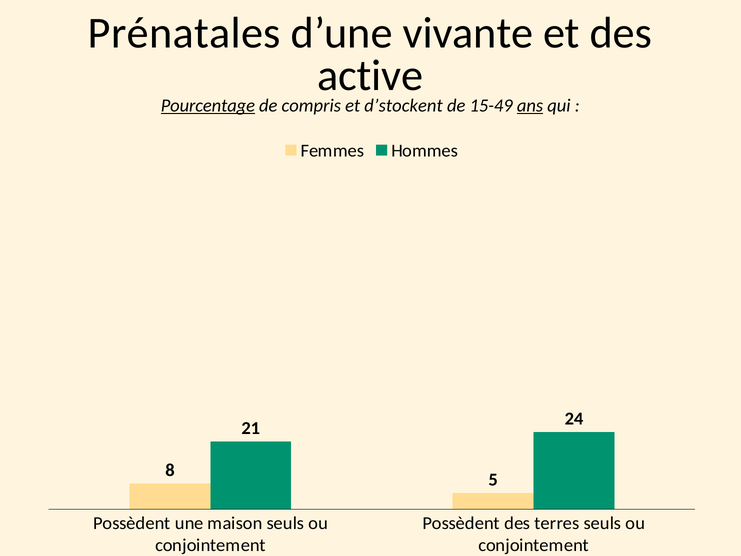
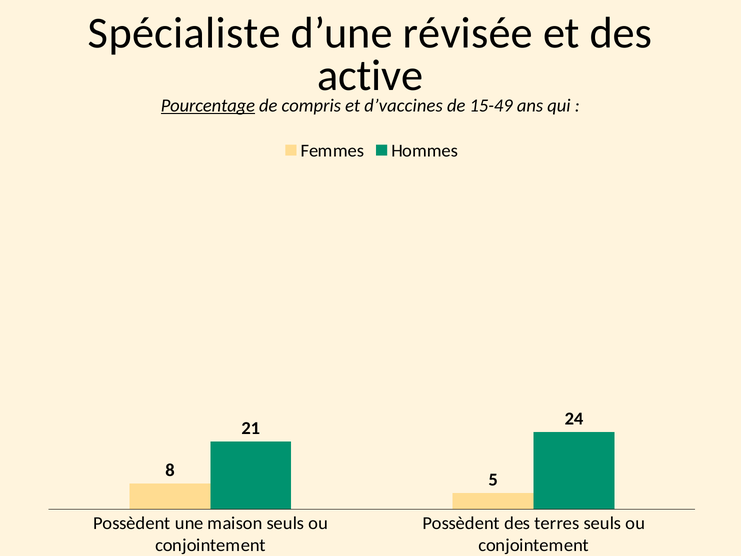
Prénatales: Prénatales -> Spécialiste
vivante: vivante -> révisée
d’stockent: d’stockent -> d’vaccines
ans underline: present -> none
